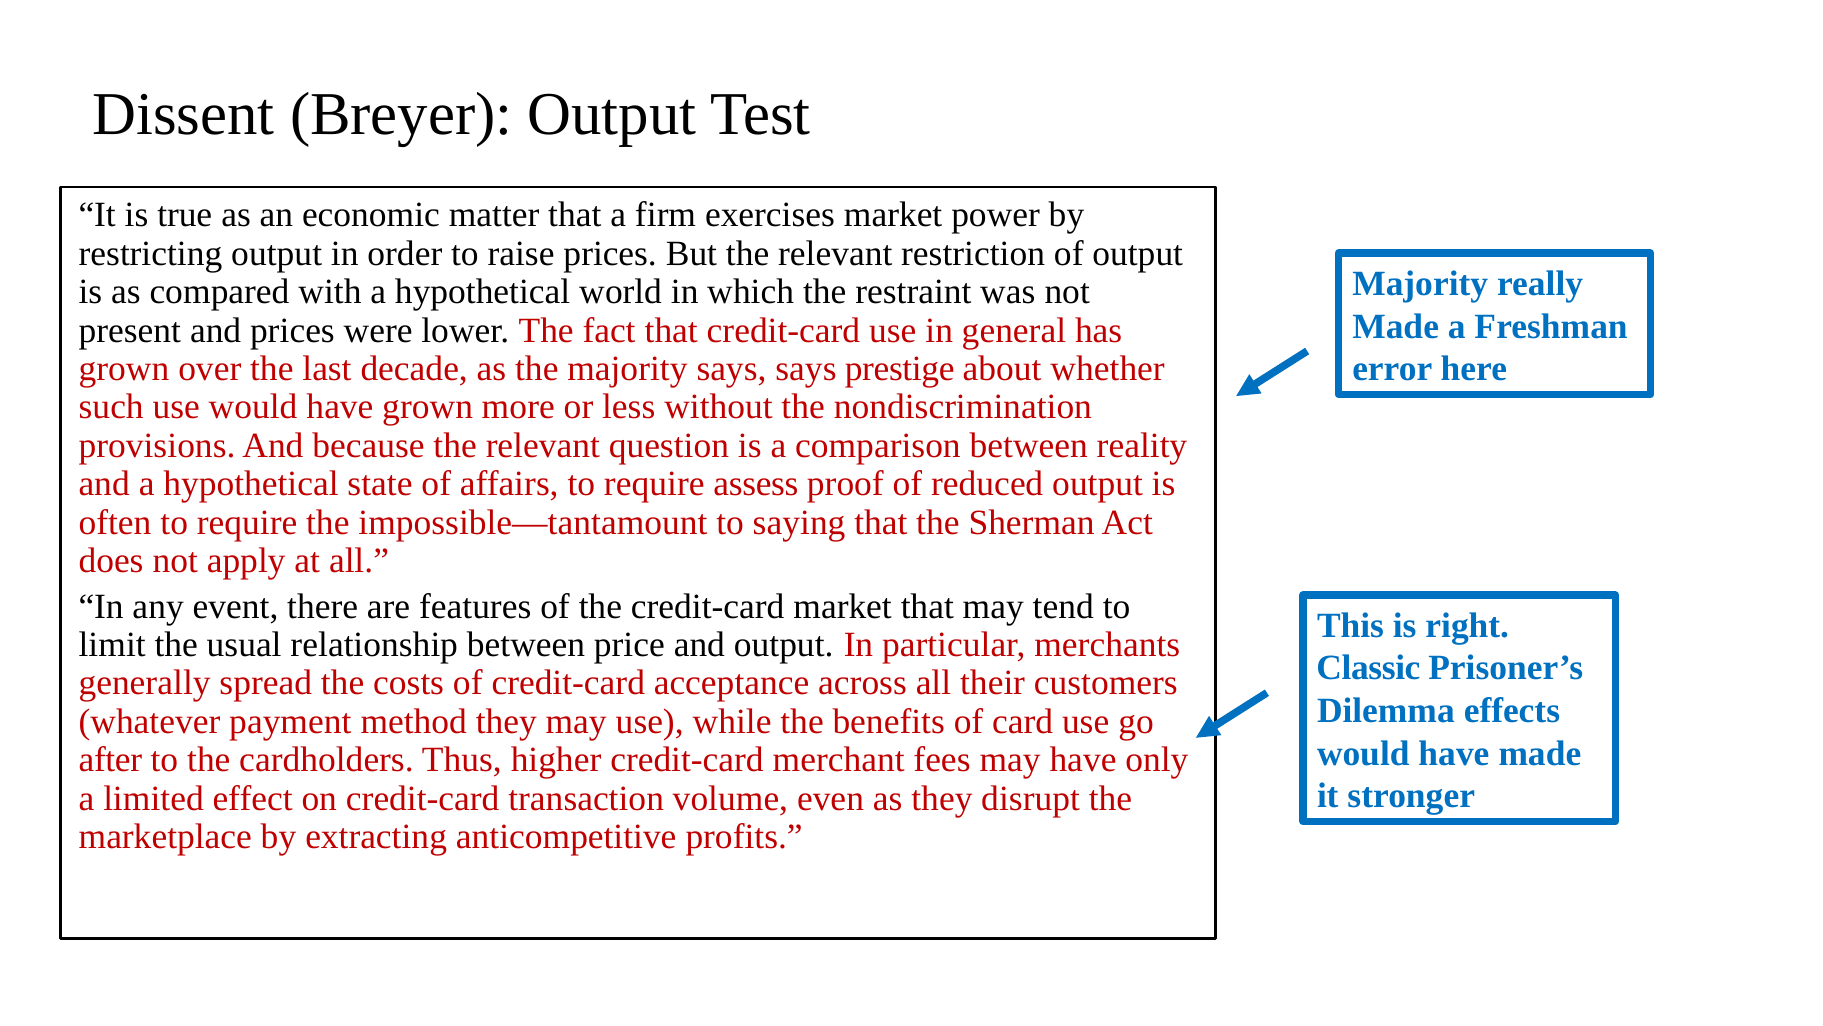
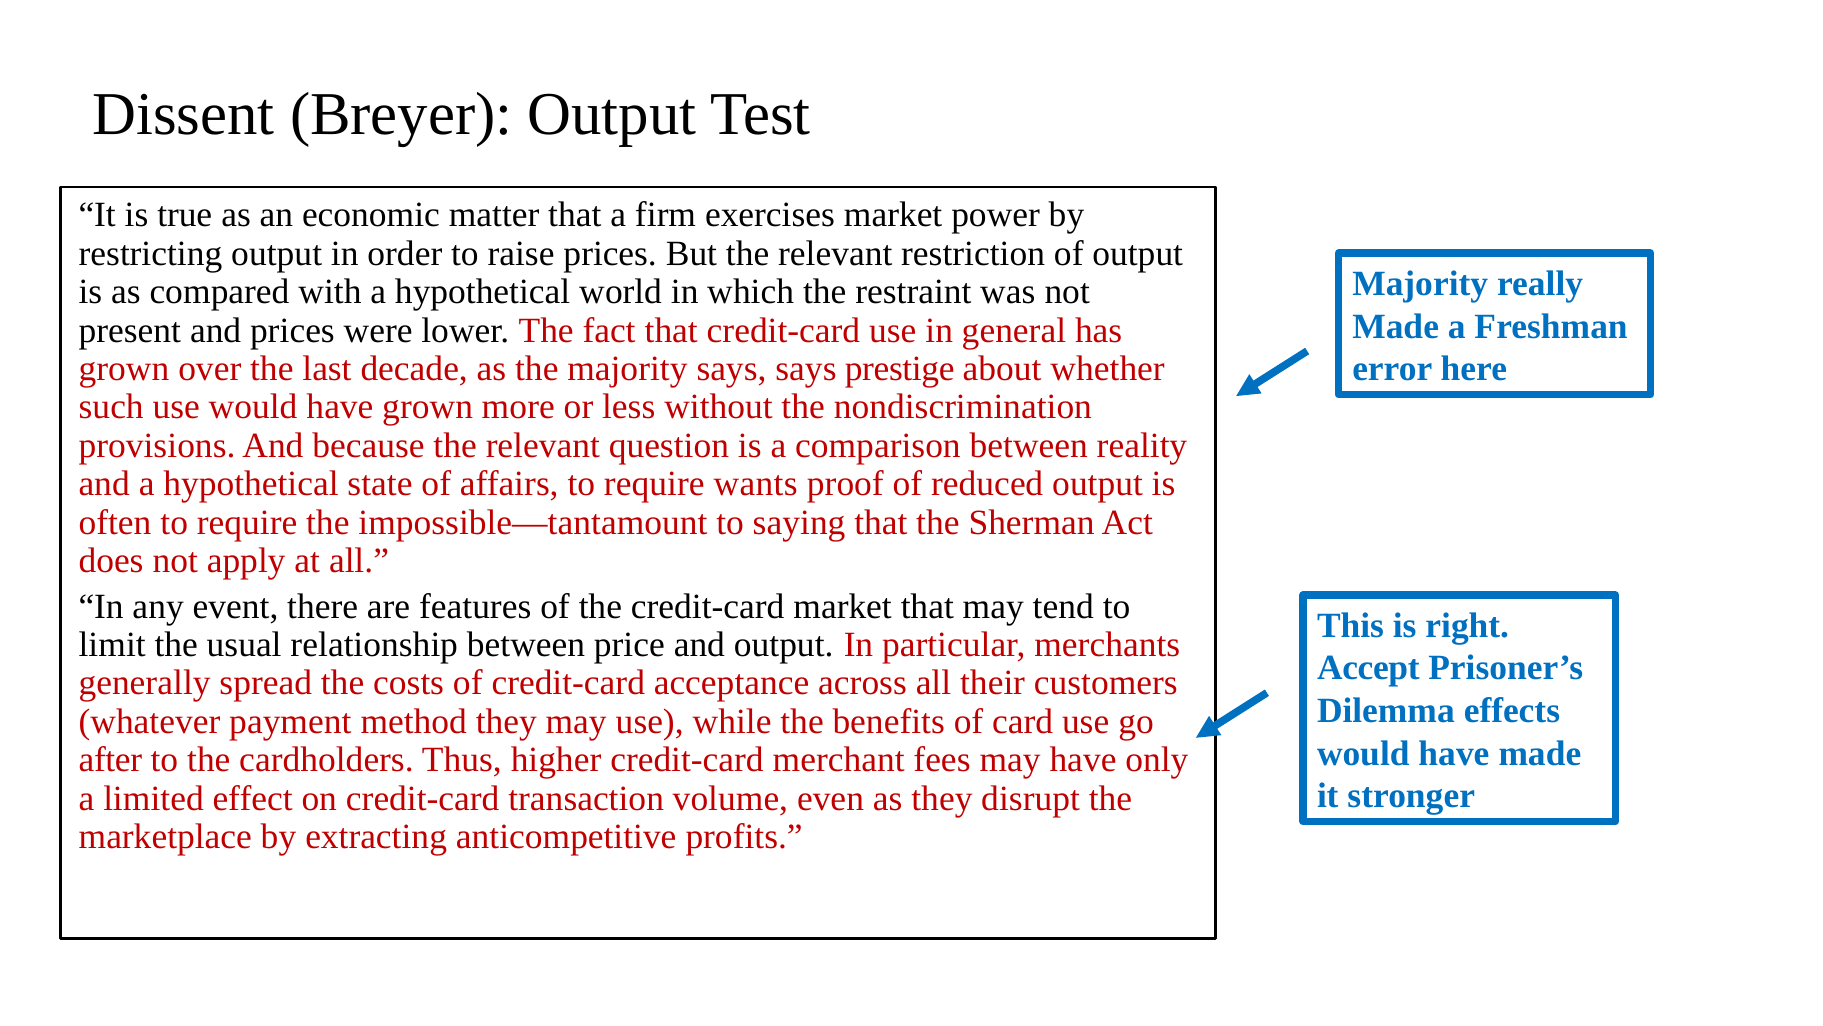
assess: assess -> wants
Classic: Classic -> Accept
